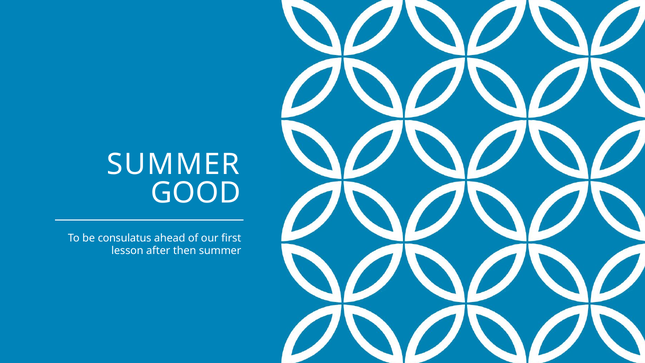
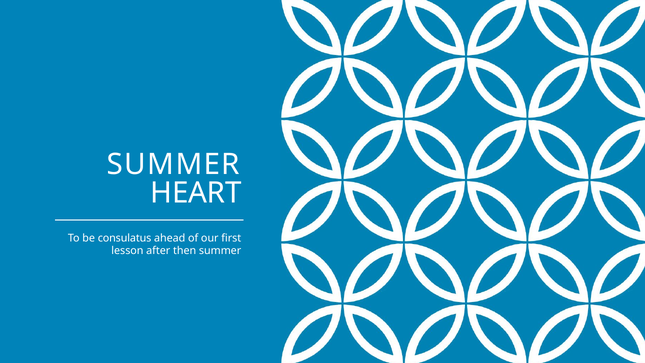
GOOD: GOOD -> HEART
